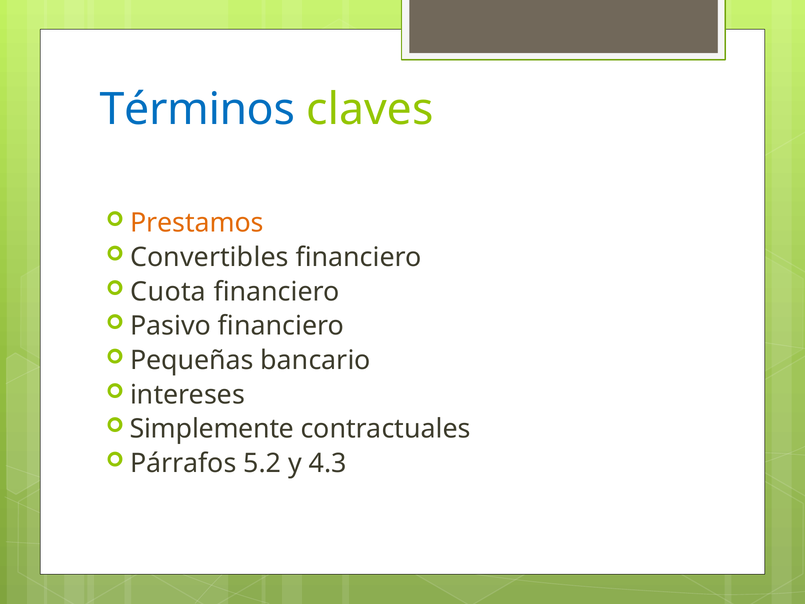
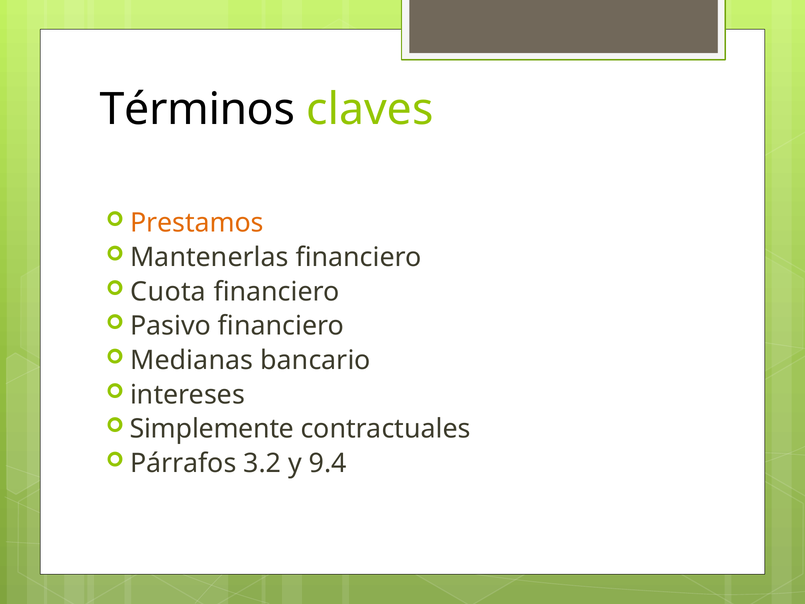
Términos colour: blue -> black
Convertibles: Convertibles -> Mantenerlas
Pequeñas: Pequeñas -> Medianas
5.2: 5.2 -> 3.2
4.3: 4.3 -> 9.4
